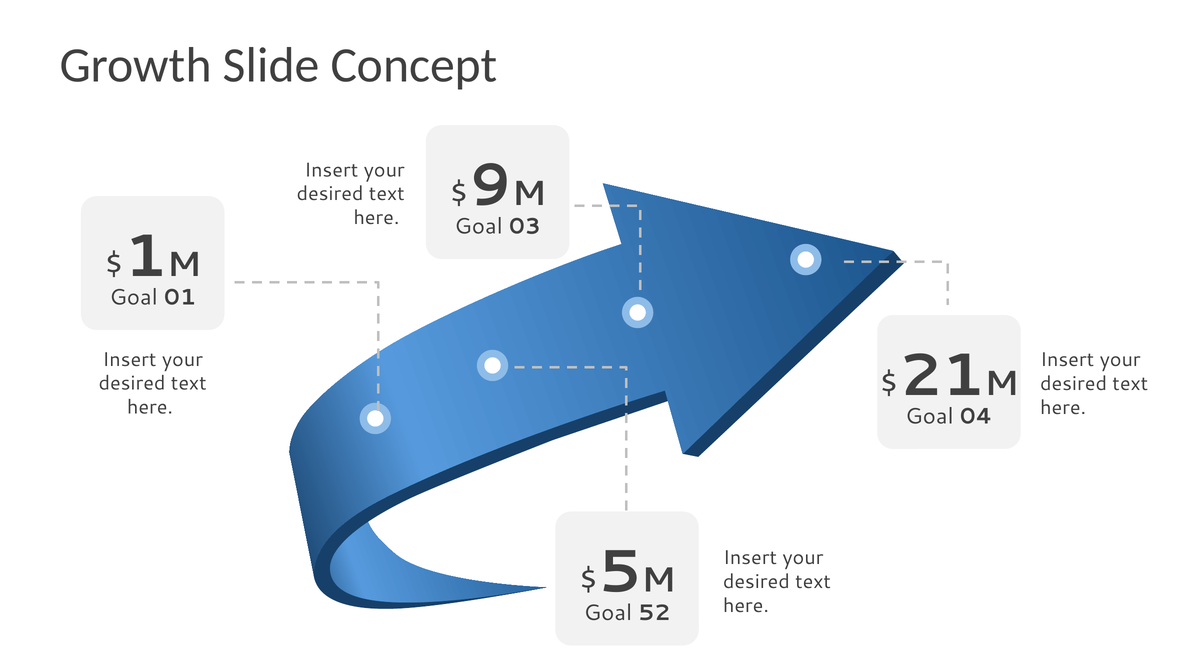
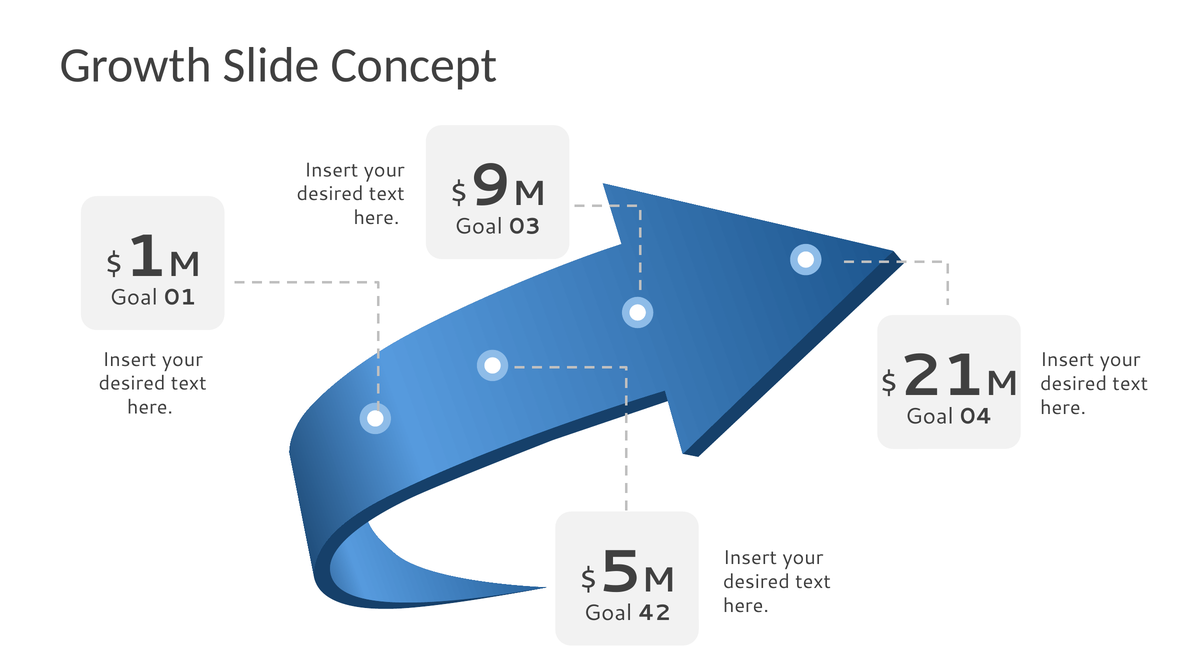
52: 52 -> 42
